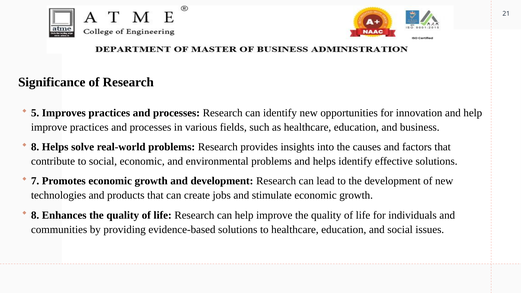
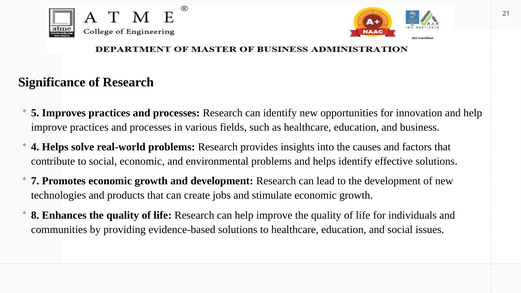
8 at (35, 147): 8 -> 4
